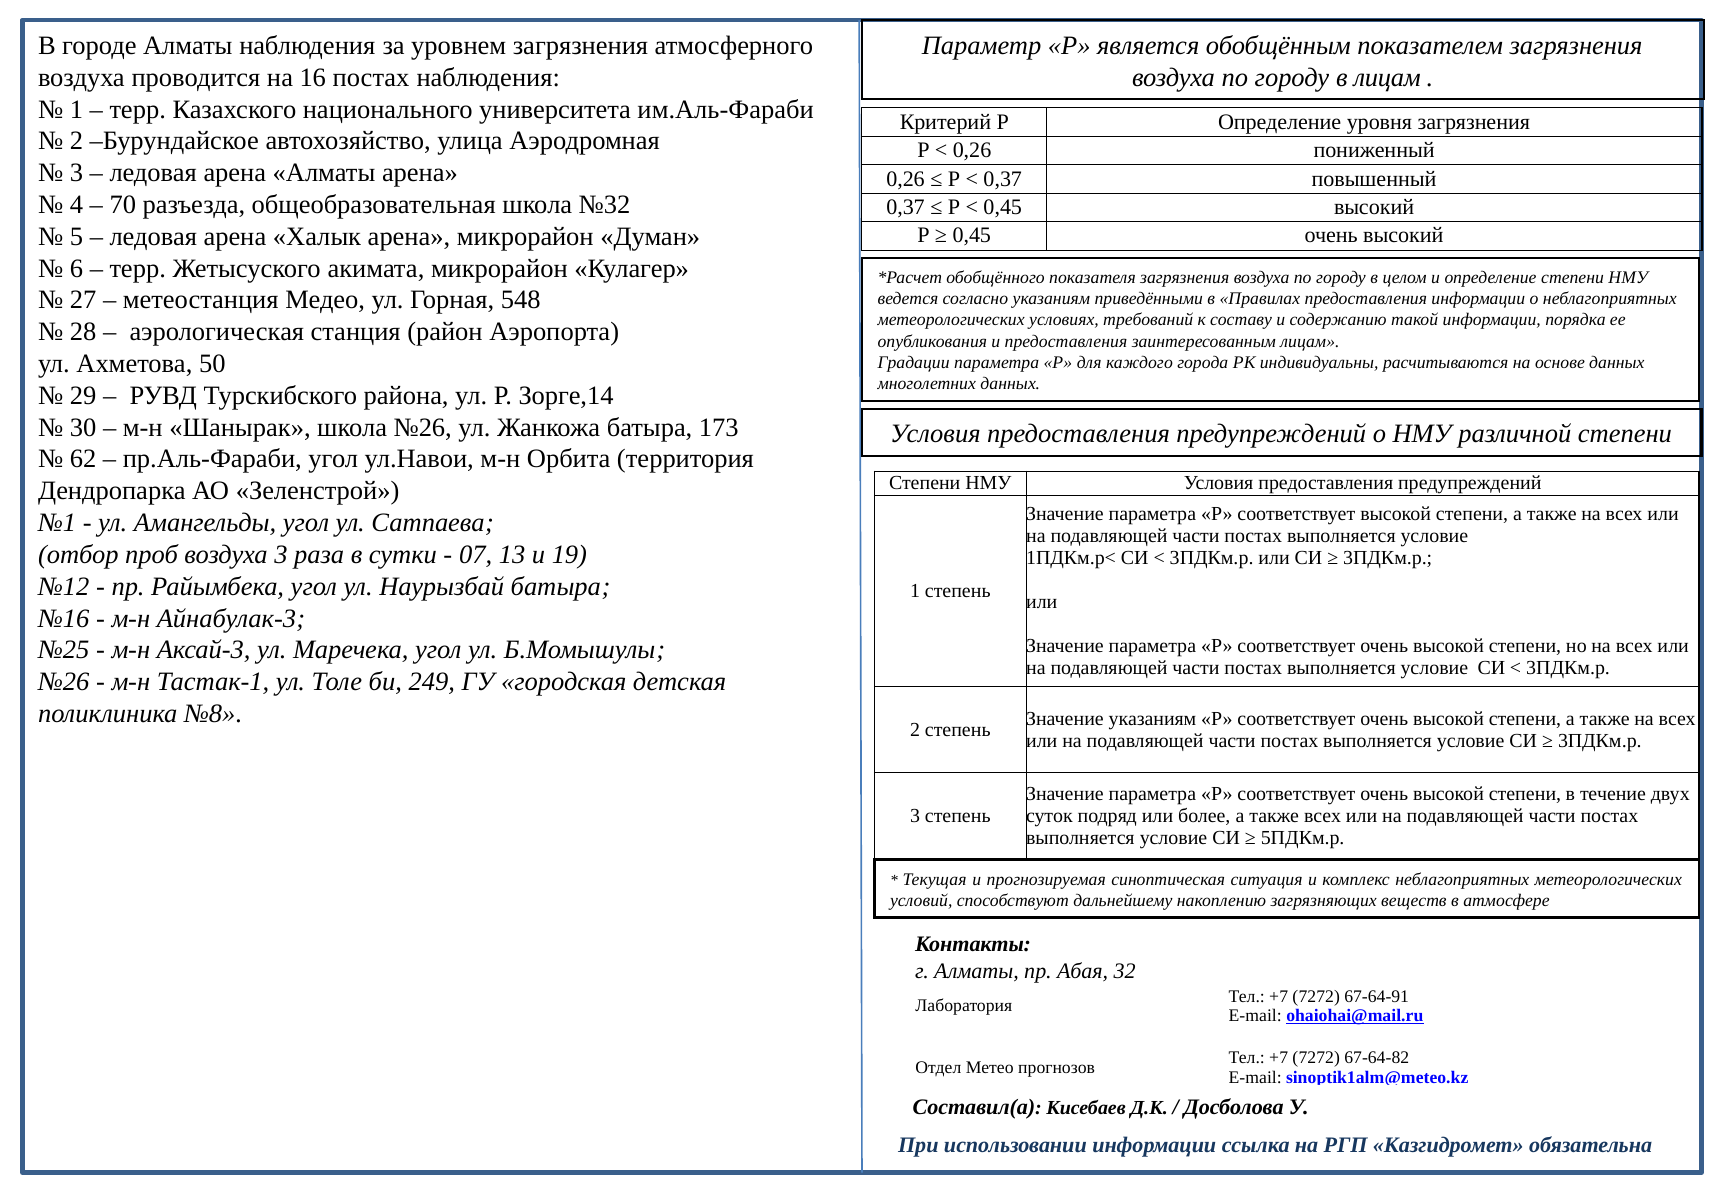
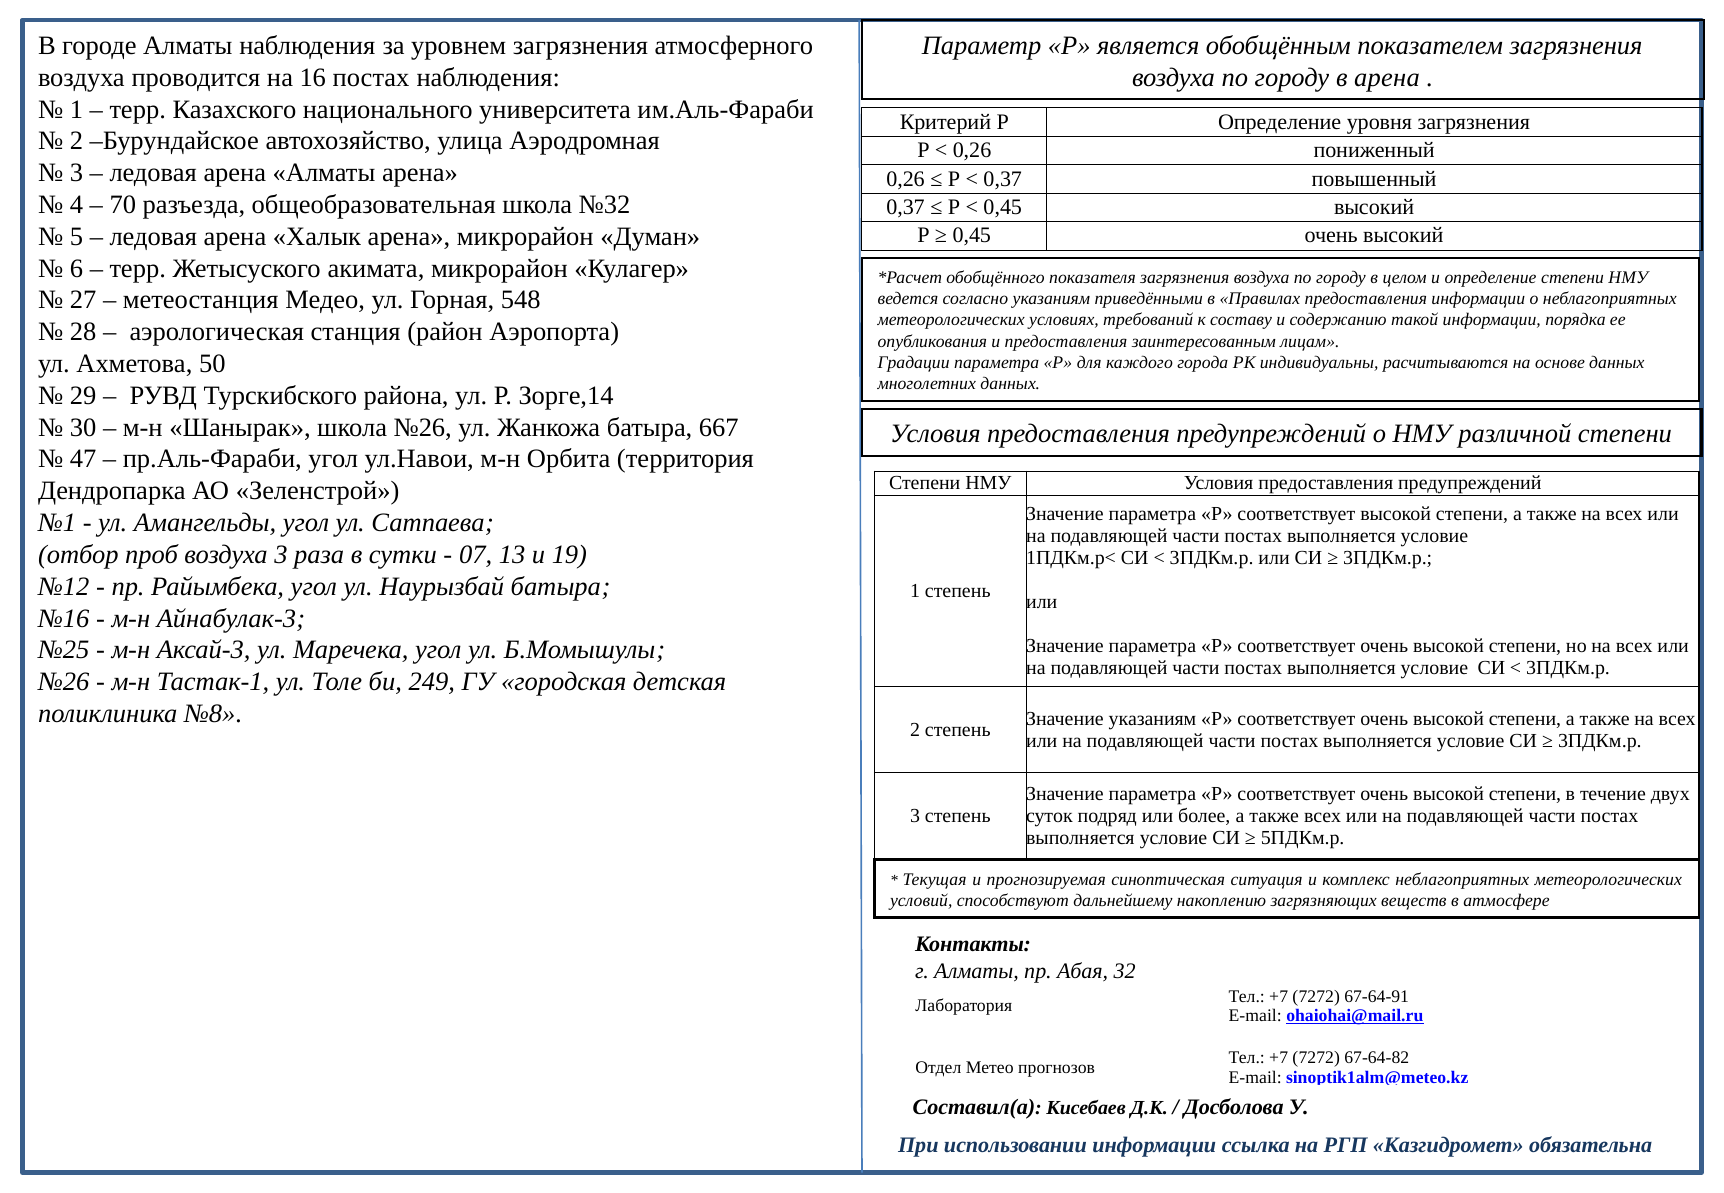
в лицам: лицам -> арена
173: 173 -> 667
62: 62 -> 47
